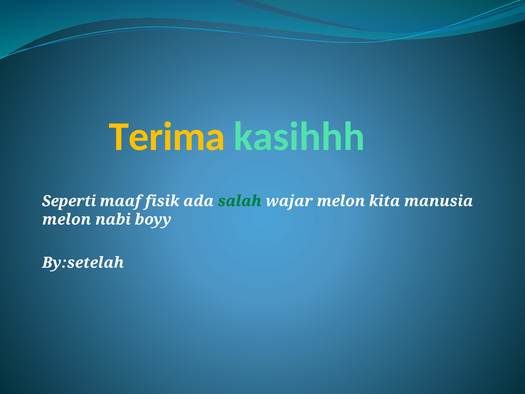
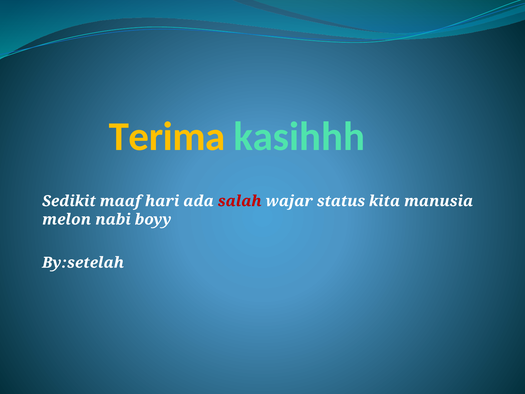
Seperti: Seperti -> Sedikit
fisik: fisik -> hari
salah colour: green -> red
wajar melon: melon -> status
